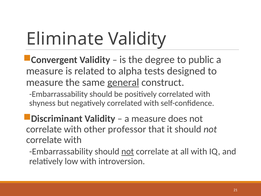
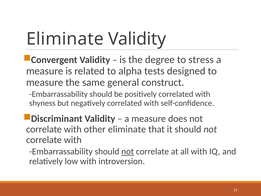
public: public -> stress
general underline: present -> none
other professor: professor -> eliminate
